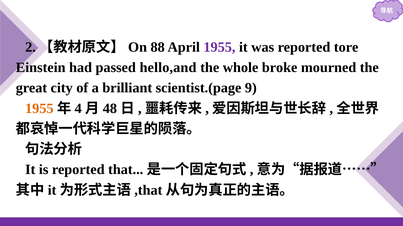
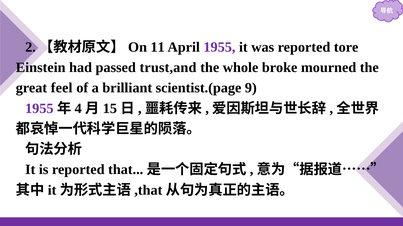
88: 88 -> 11
hello,and: hello,and -> trust,and
city: city -> feel
1955 at (39, 109) colour: orange -> purple
48: 48 -> 15
